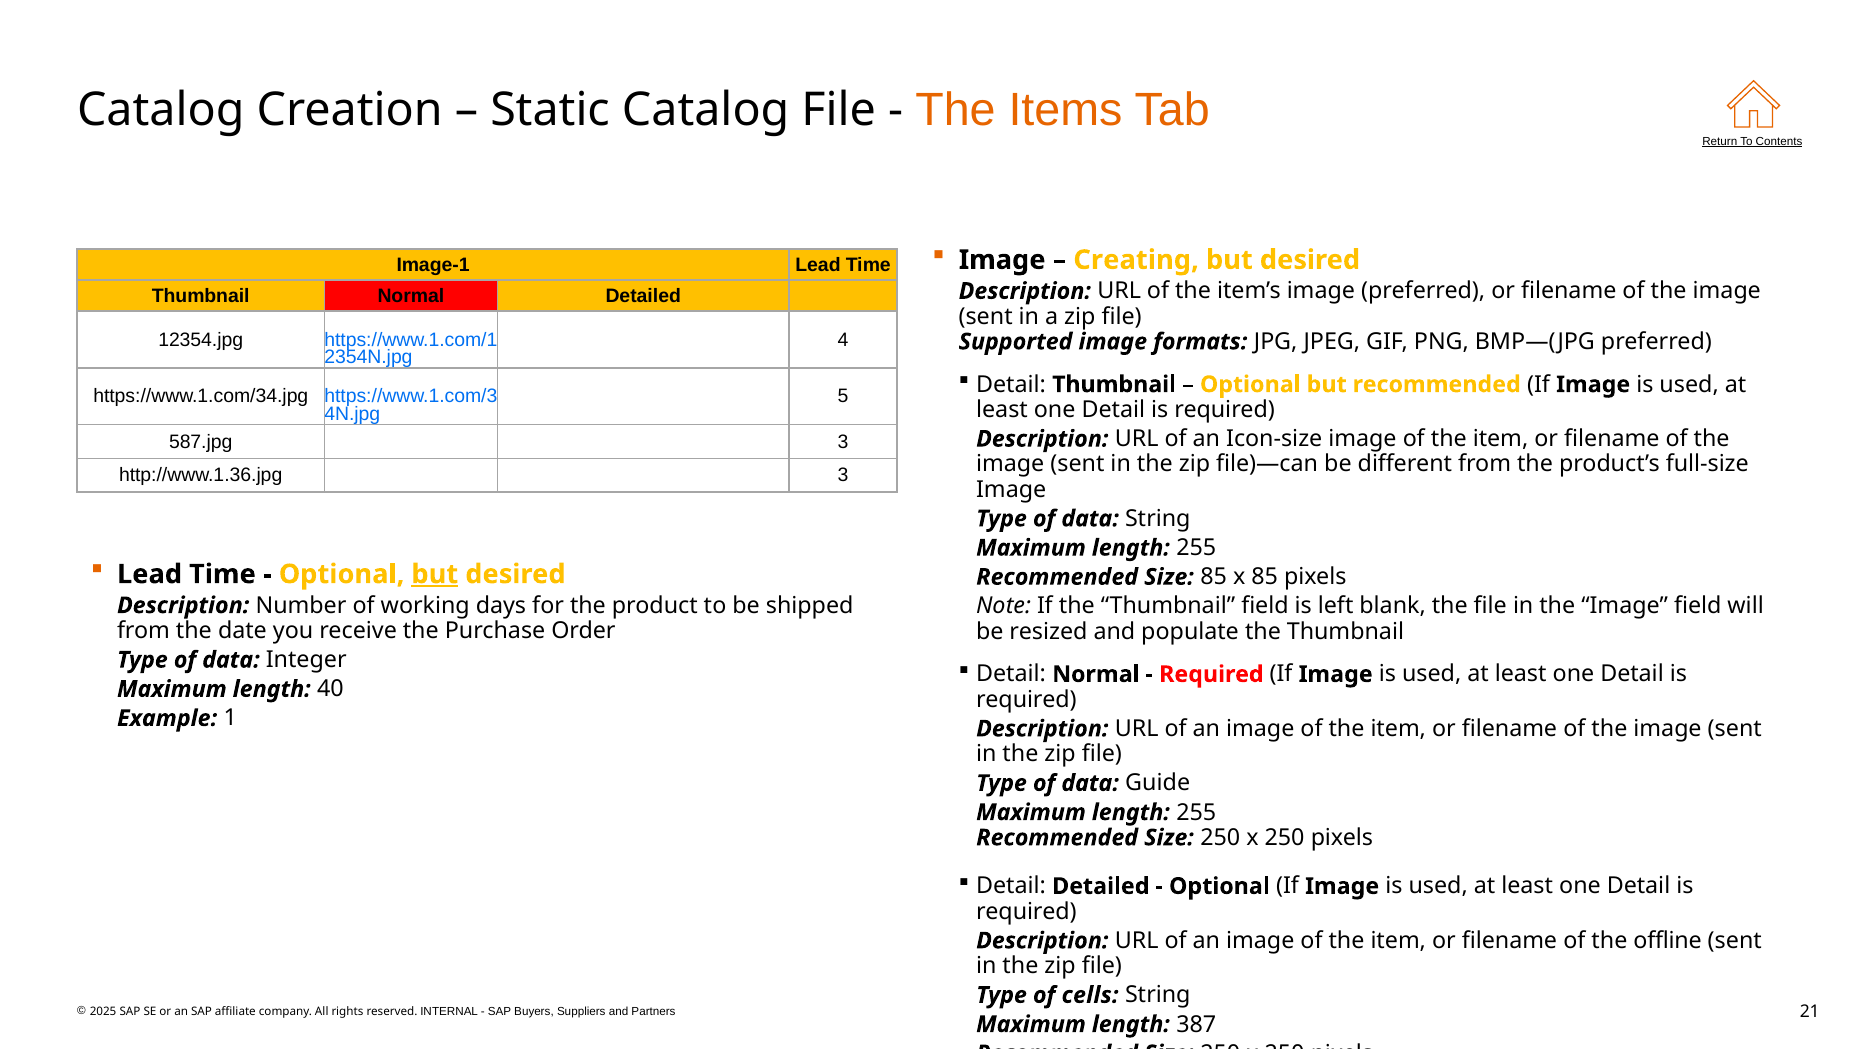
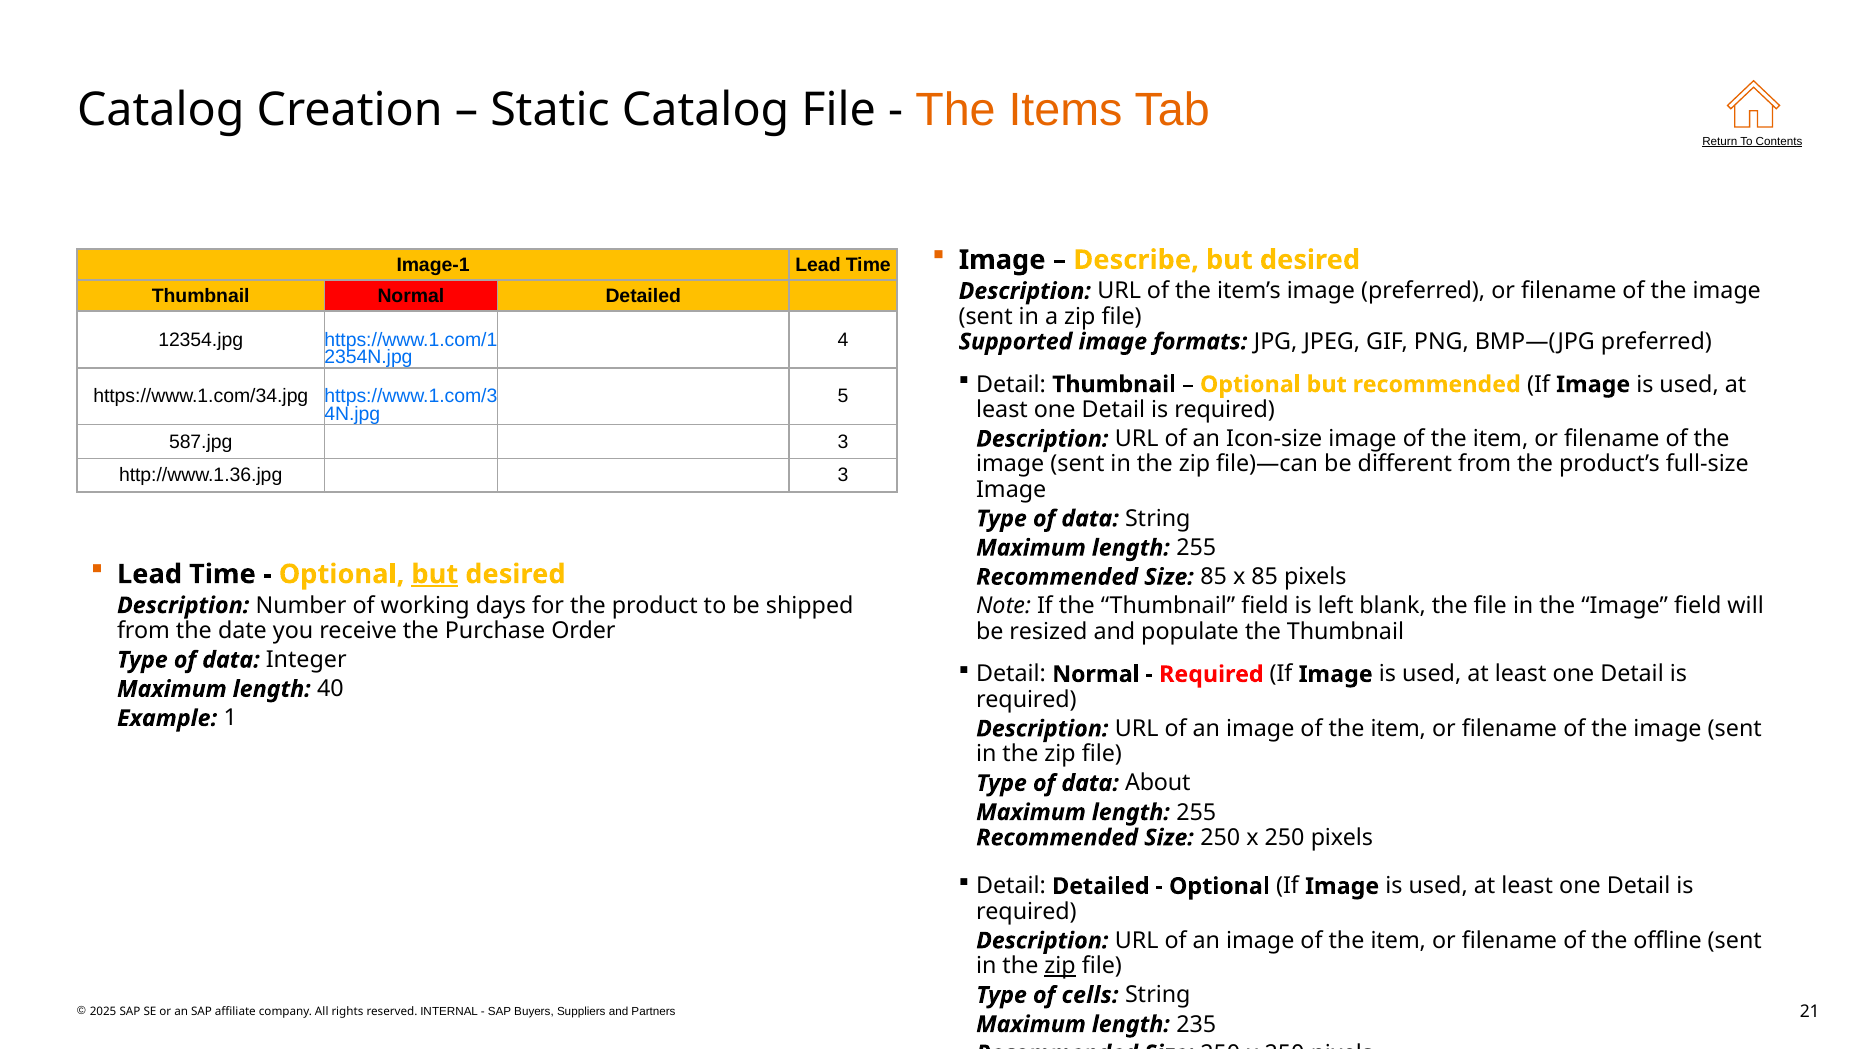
Creating: Creating -> Describe
Guide: Guide -> About
zip at (1060, 966) underline: none -> present
387: 387 -> 235
